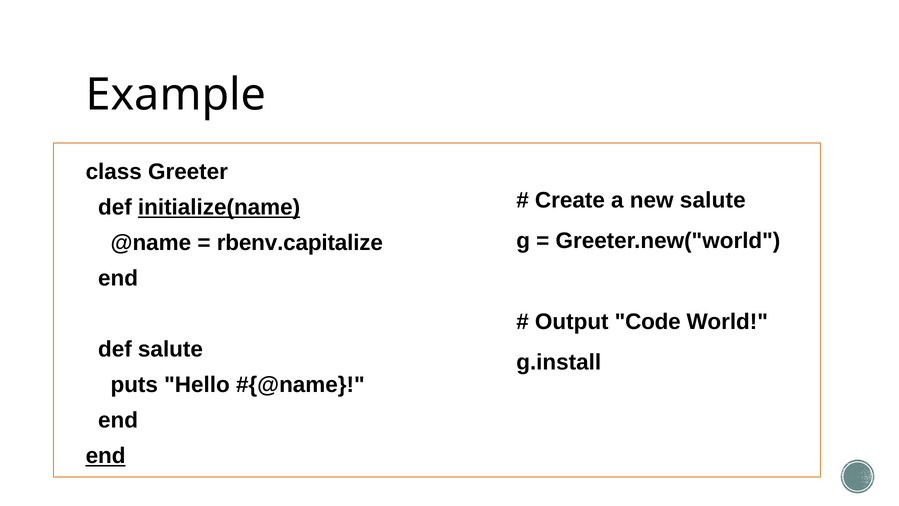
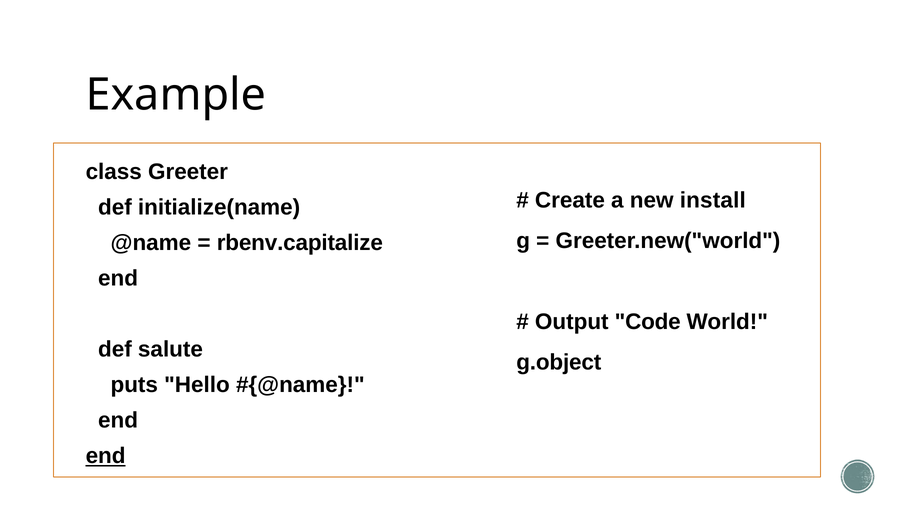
new salute: salute -> install
initialize(name underline: present -> none
g.install: g.install -> g.object
